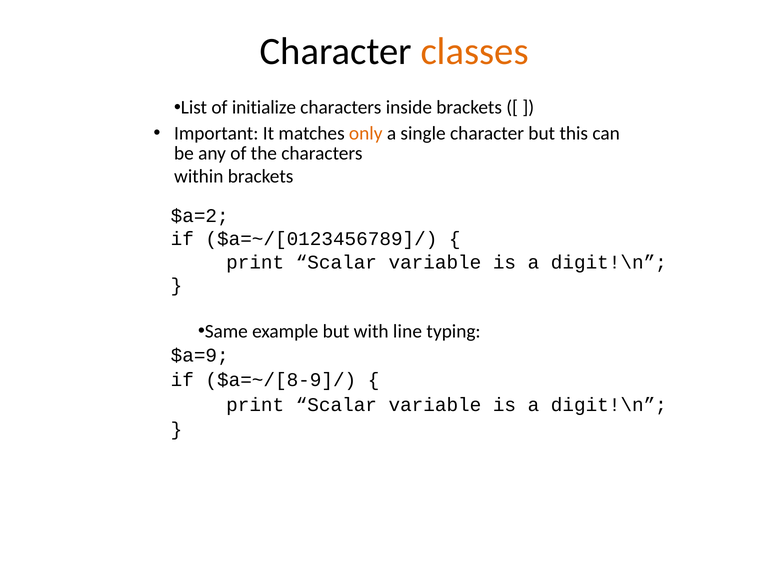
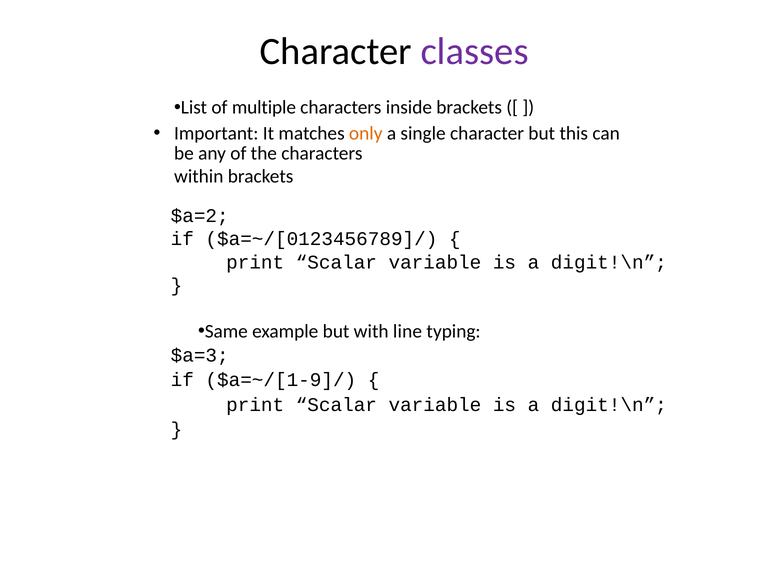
classes colour: orange -> purple
initialize: initialize -> multiple
$a=9: $a=9 -> $a=3
$a=~/[8-9]/: $a=~/[8-9]/ -> $a=~/[1-9]/
